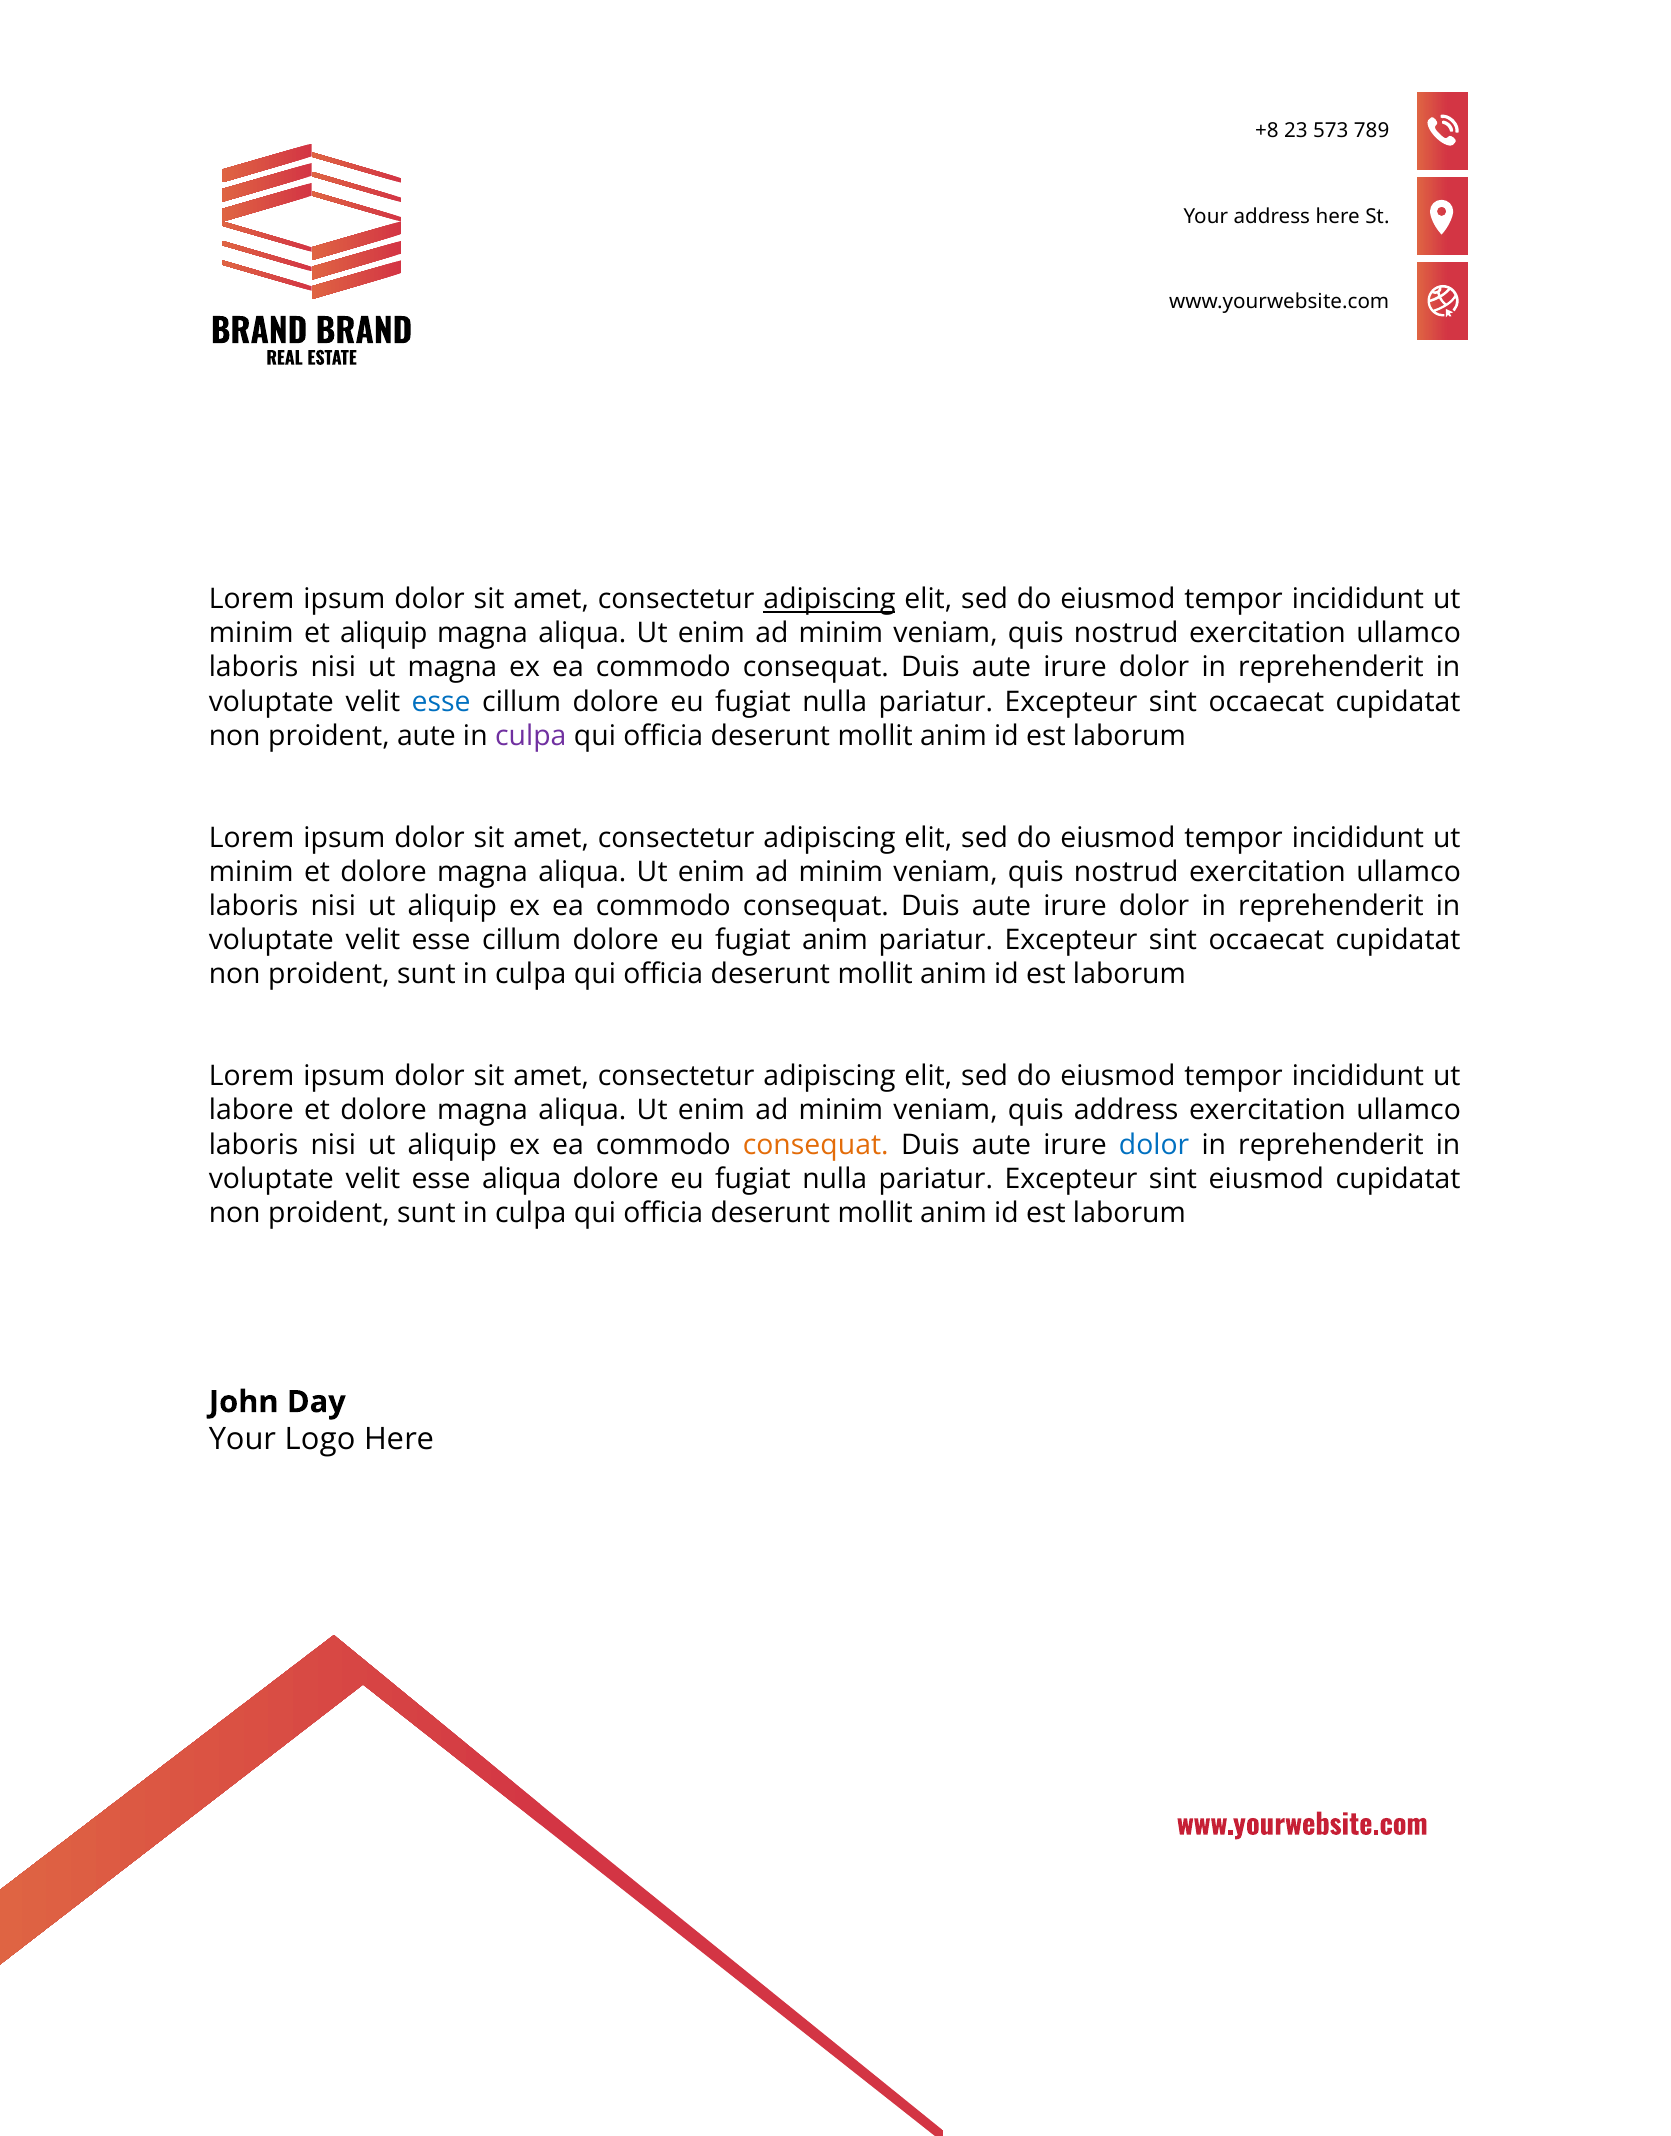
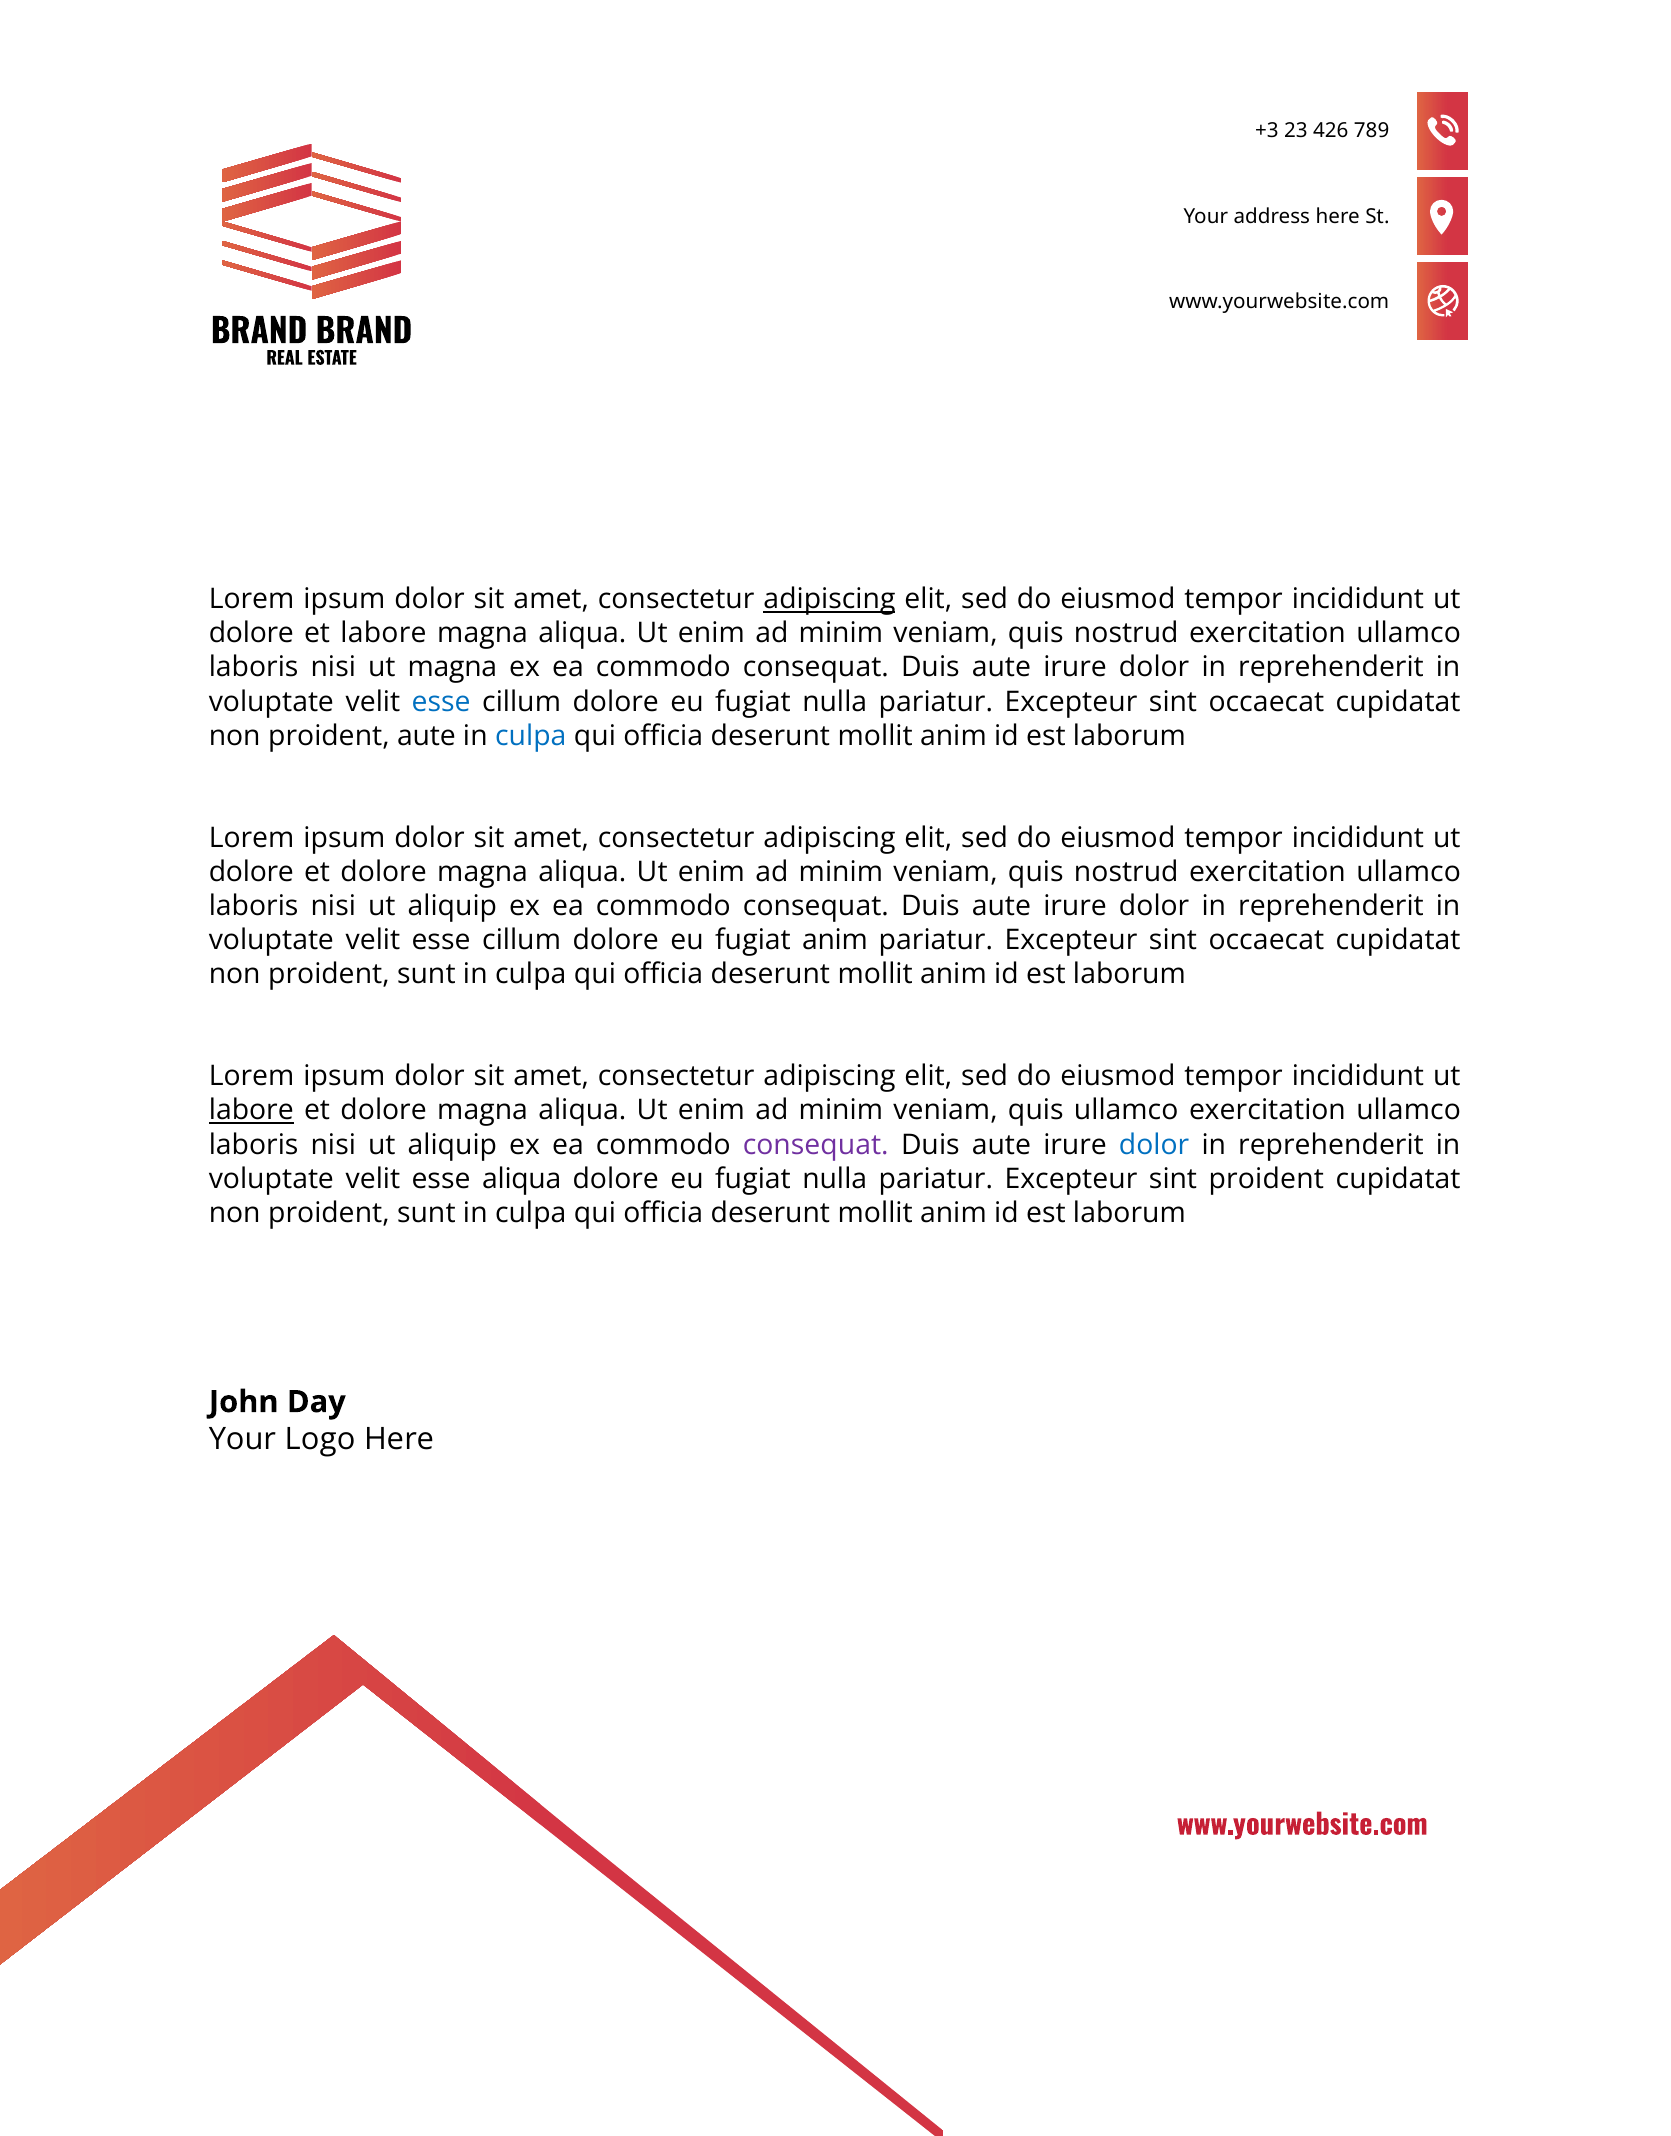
+8: +8 -> +3
573: 573 -> 426
minim at (251, 633): minim -> dolore
et aliquip: aliquip -> labore
culpa at (531, 735) colour: purple -> blue
minim at (251, 872): minim -> dolore
labore at (251, 1110) underline: none -> present
quis address: address -> ullamco
consequat at (816, 1144) colour: orange -> purple
sint eiusmod: eiusmod -> proident
